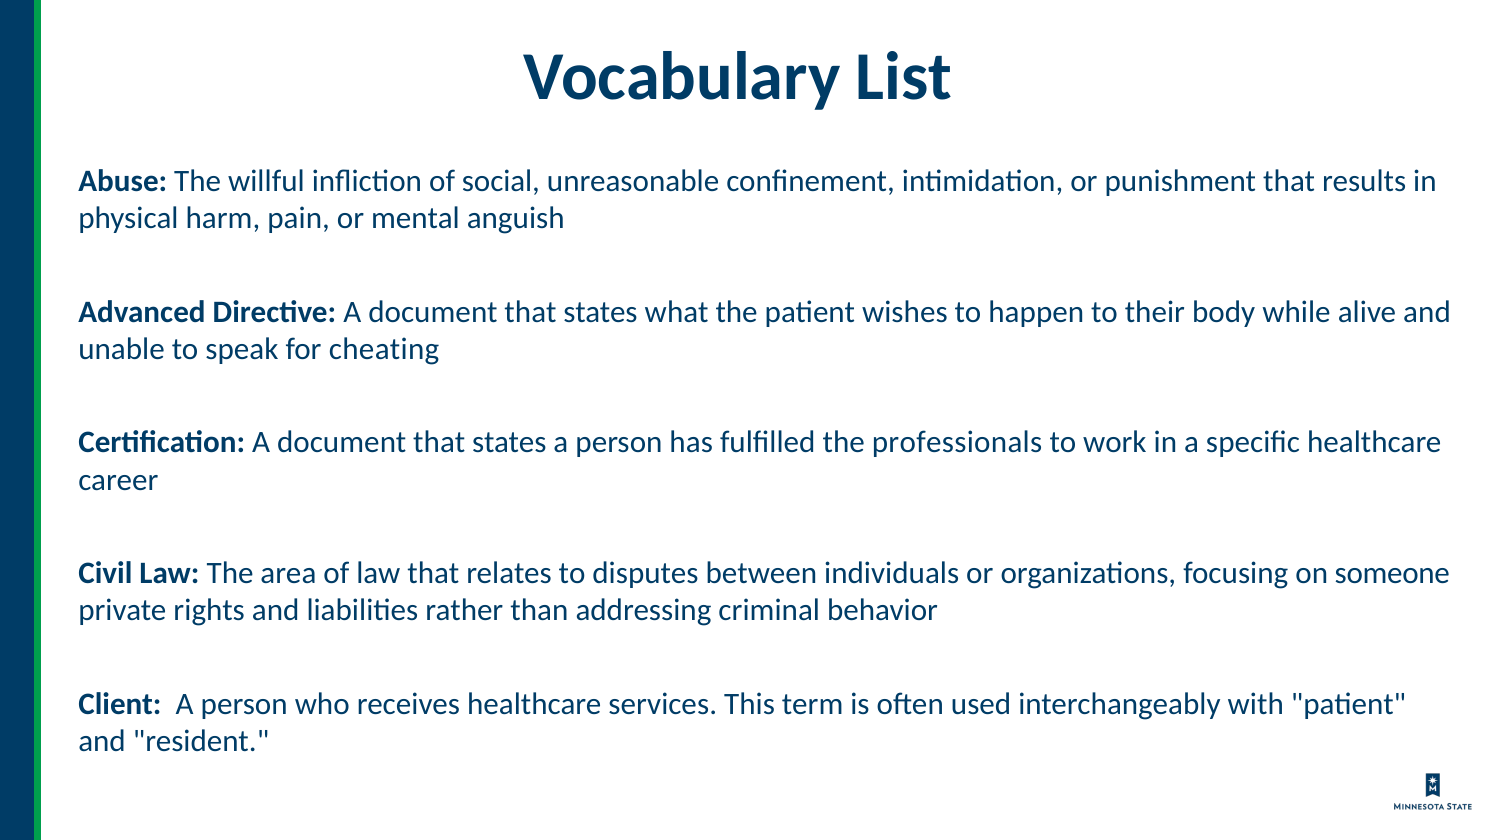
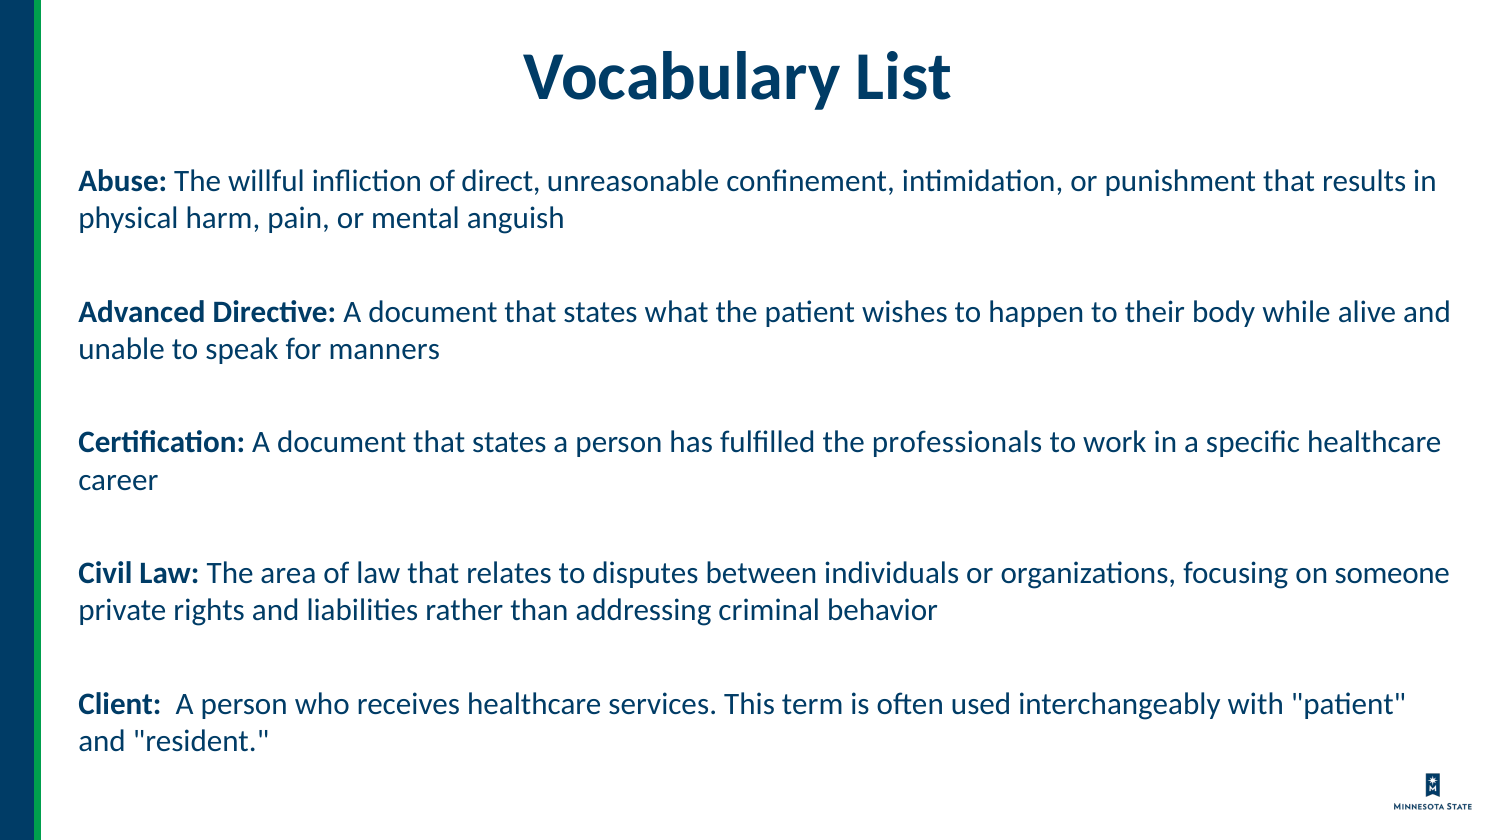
social: social -> direct
cheating: cheating -> manners
